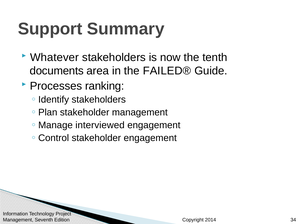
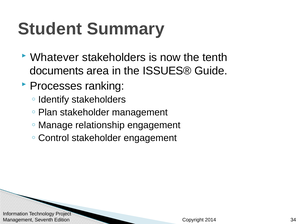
Support: Support -> Student
FAILED®: FAILED® -> ISSUES®
interviewed: interviewed -> relationship
